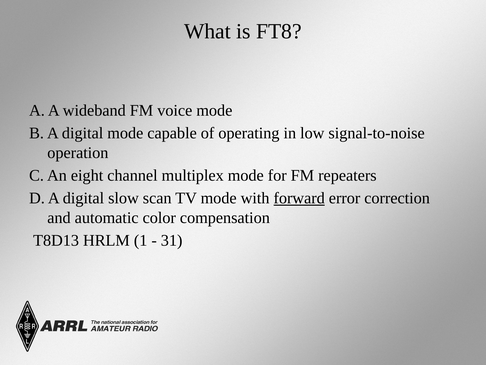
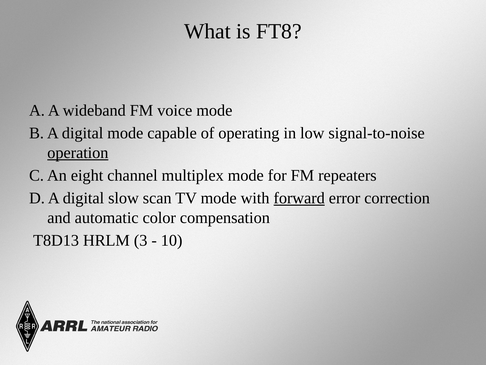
operation underline: none -> present
1: 1 -> 3
31: 31 -> 10
